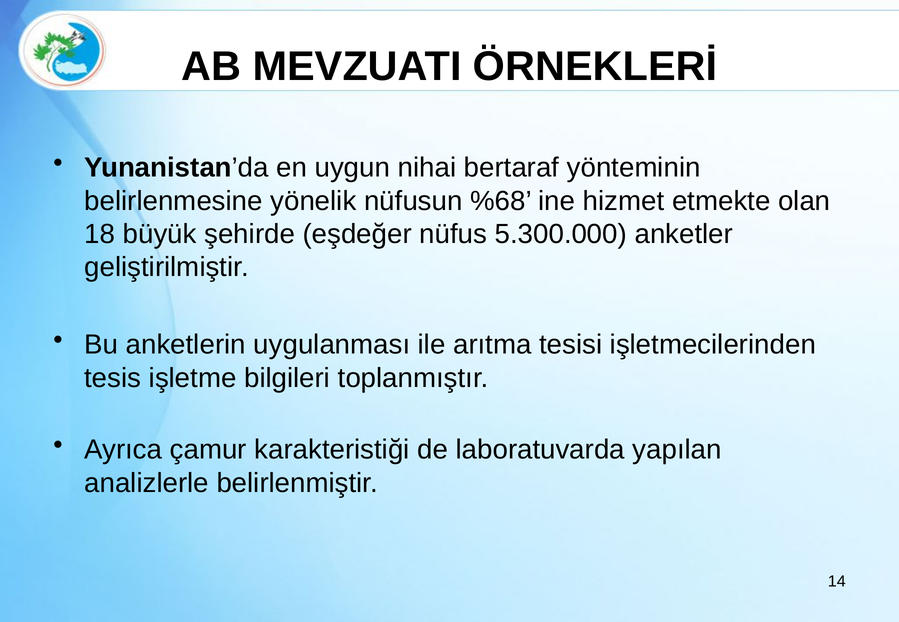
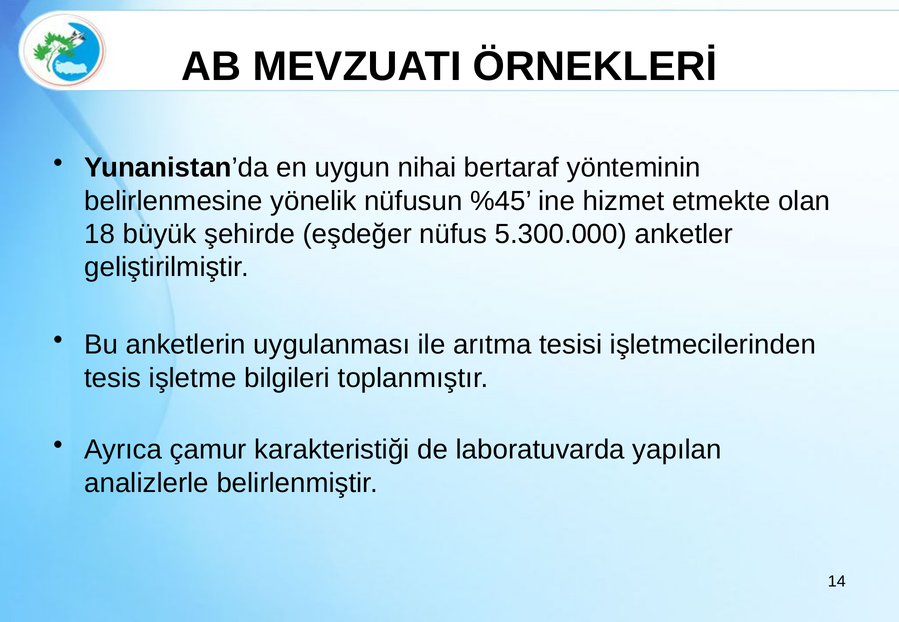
%68: %68 -> %45
